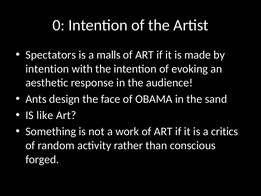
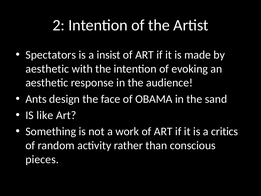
0: 0 -> 2
malls: malls -> insist
intention at (47, 69): intention -> aesthetic
forged: forged -> pieces
